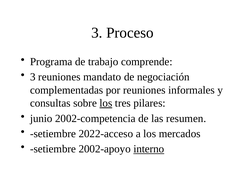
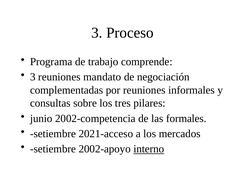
los at (106, 103) underline: present -> none
resumen: resumen -> formales
2022-acceso: 2022-acceso -> 2021-acceso
